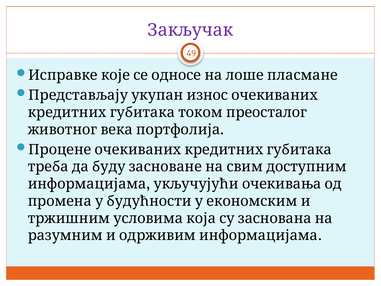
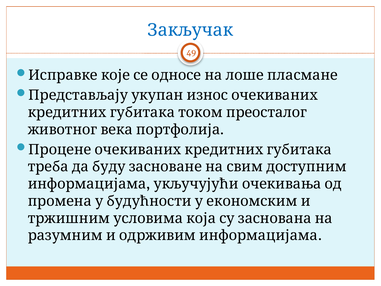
Закључак colour: purple -> blue
